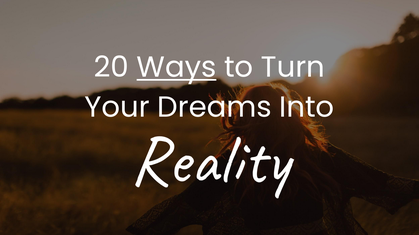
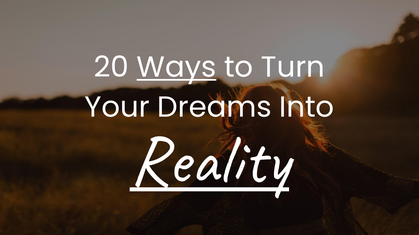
Reality underline: none -> present
